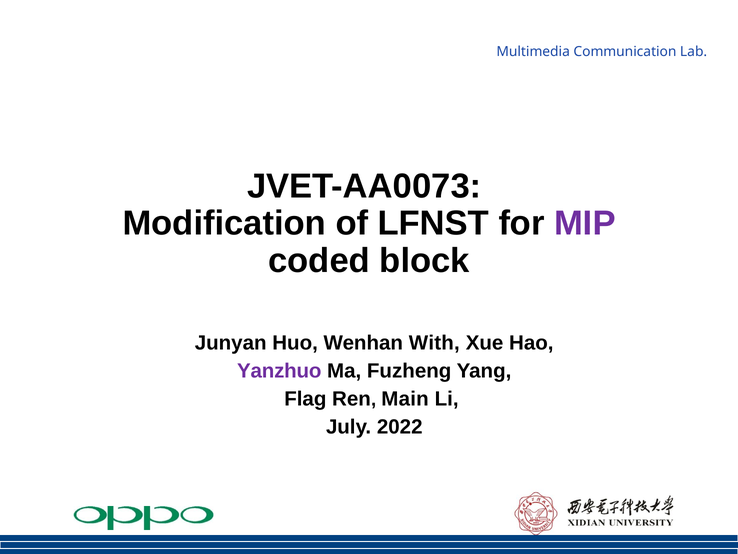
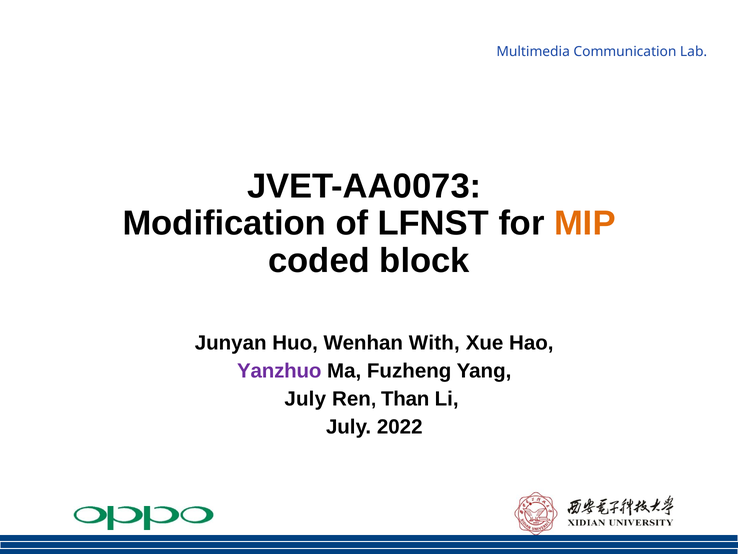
MIP colour: purple -> orange
Flag at (305, 399): Flag -> July
Main: Main -> Than
